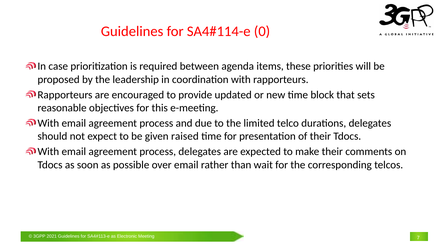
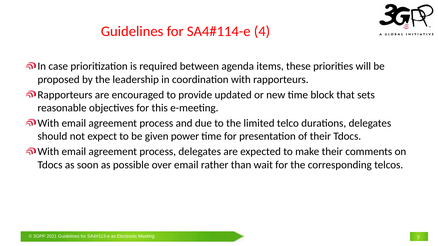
0: 0 -> 4
raised: raised -> power
